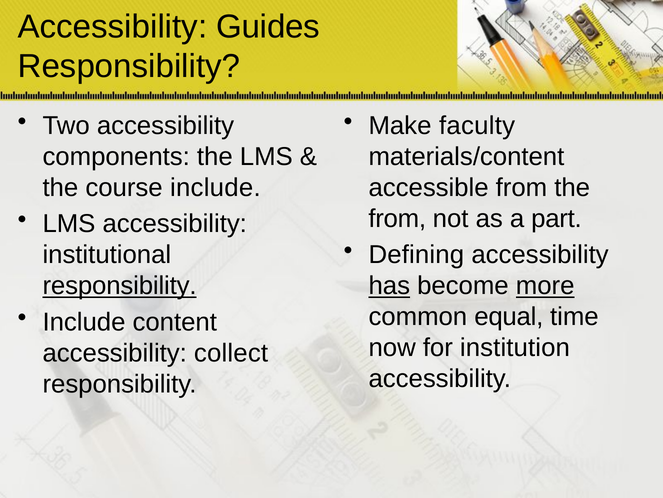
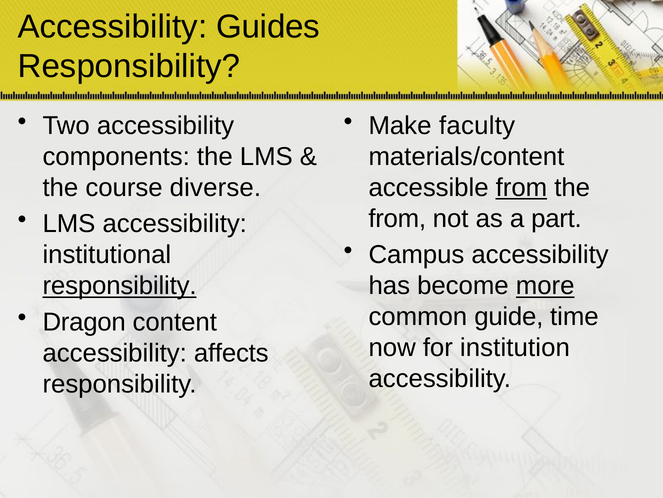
course include: include -> diverse
from at (521, 187) underline: none -> present
Defining: Defining -> Campus
has underline: present -> none
equal: equal -> guide
Include at (84, 322): Include -> Dragon
collect: collect -> affects
